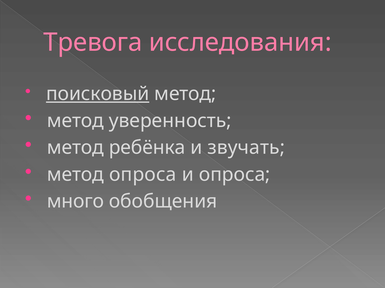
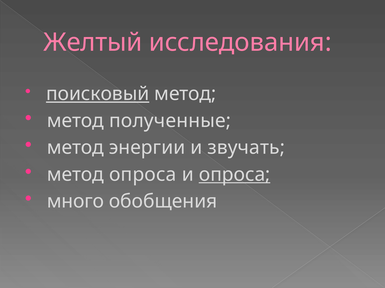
Тревога: Тревога -> Желтый
уверенность: уверенность -> полученные
ребёнка: ребёнка -> энергии
опроса at (235, 175) underline: none -> present
